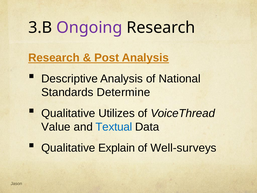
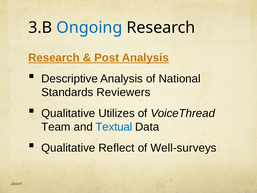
Ongoing colour: purple -> blue
Determine: Determine -> Reviewers
Value: Value -> Team
Explain: Explain -> Reflect
